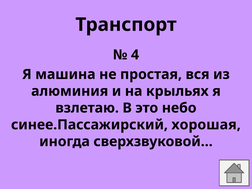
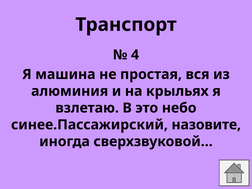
хорошая: хорошая -> назовите
